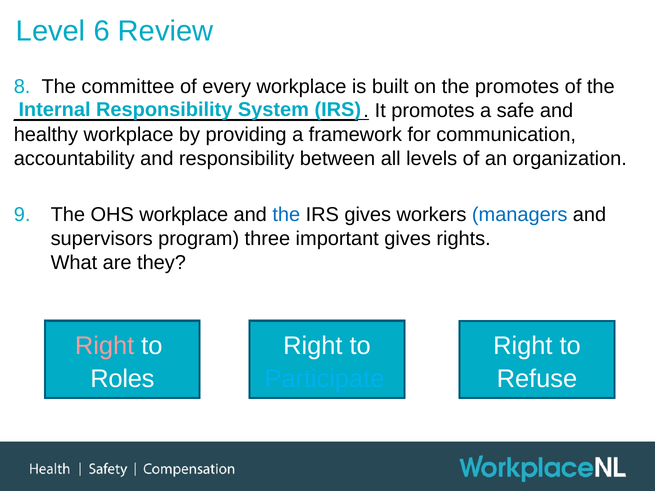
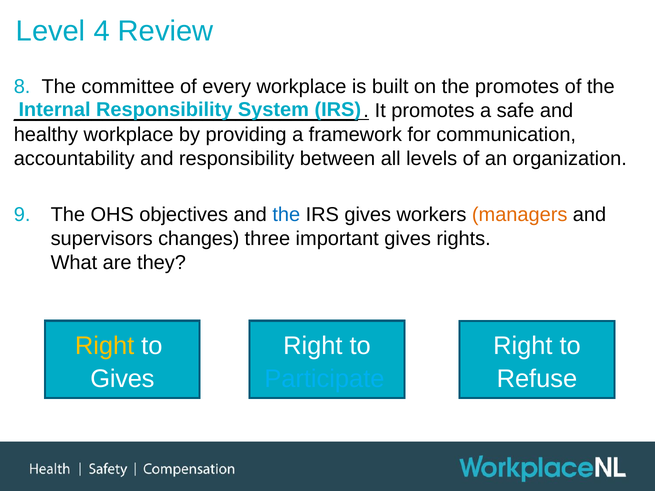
6: 6 -> 4
OHS workplace: workplace -> objectives
managers colour: blue -> orange
program: program -> changes
Right at (105, 346) colour: pink -> yellow
Roles at (122, 379): Roles -> Gives
